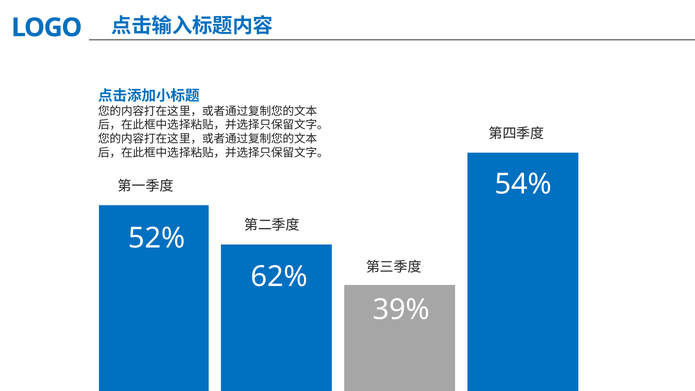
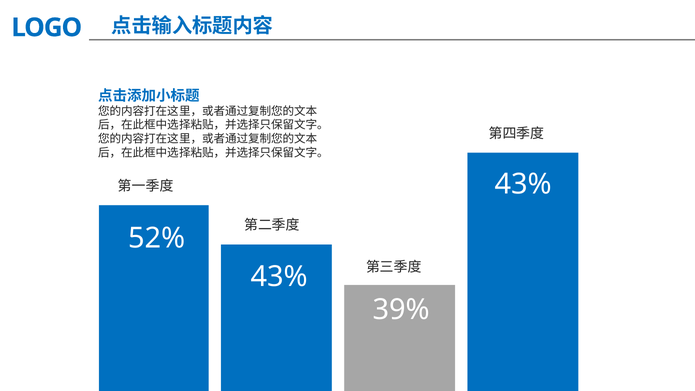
54% at (523, 184): 54% -> 43%
62% at (279, 277): 62% -> 43%
